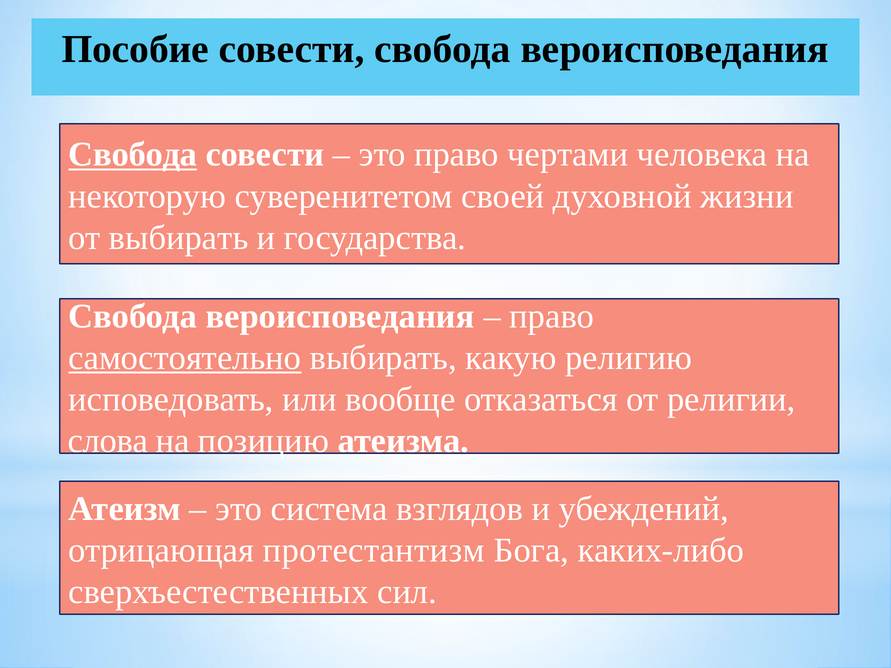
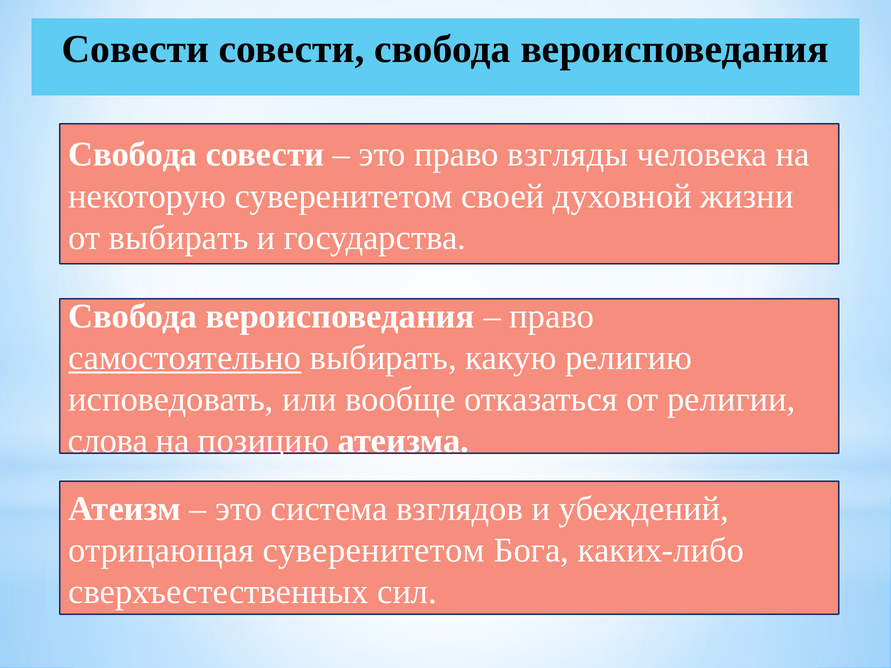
Пособие at (135, 49): Пособие -> Совести
Свобода at (133, 155) underline: present -> none
чертами: чертами -> взгляды
отрицающая протестантизм: протестантизм -> суверенитетом
